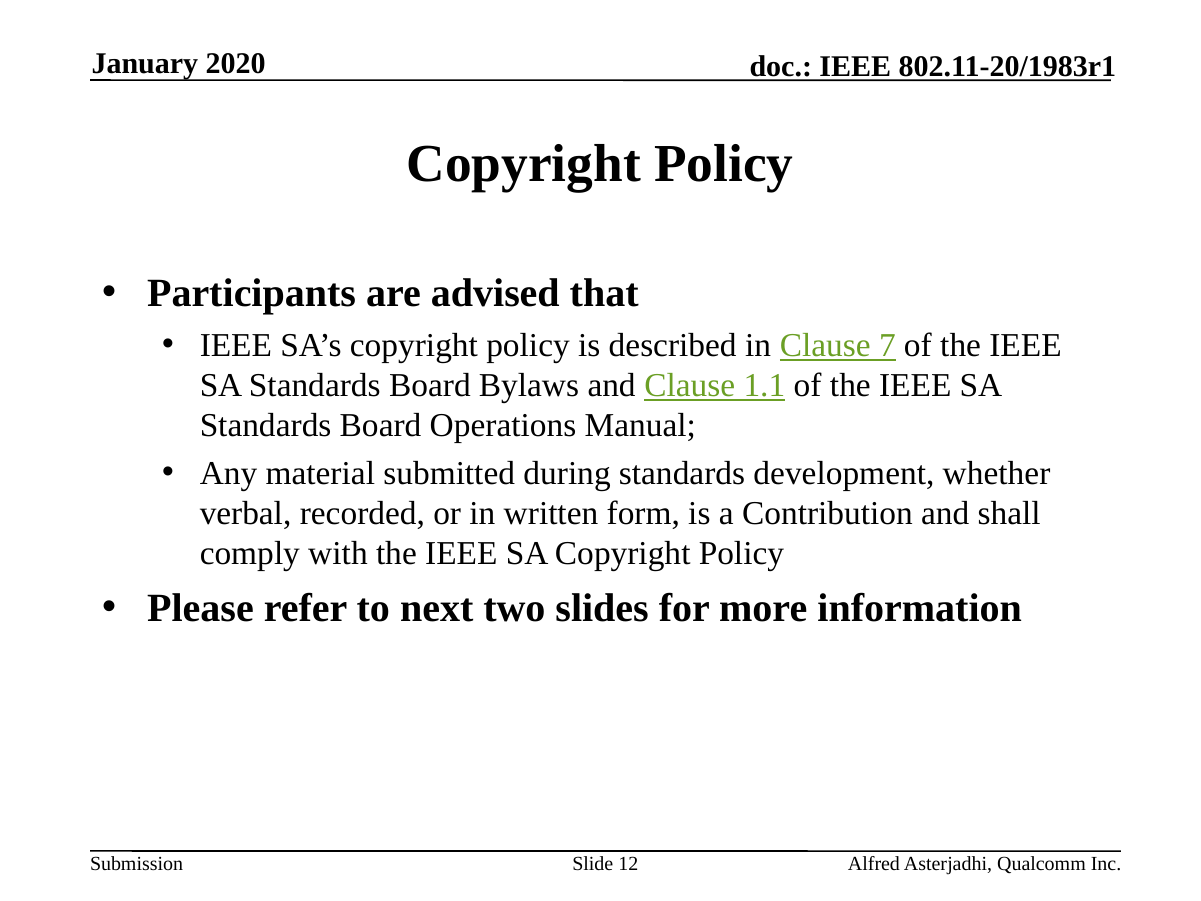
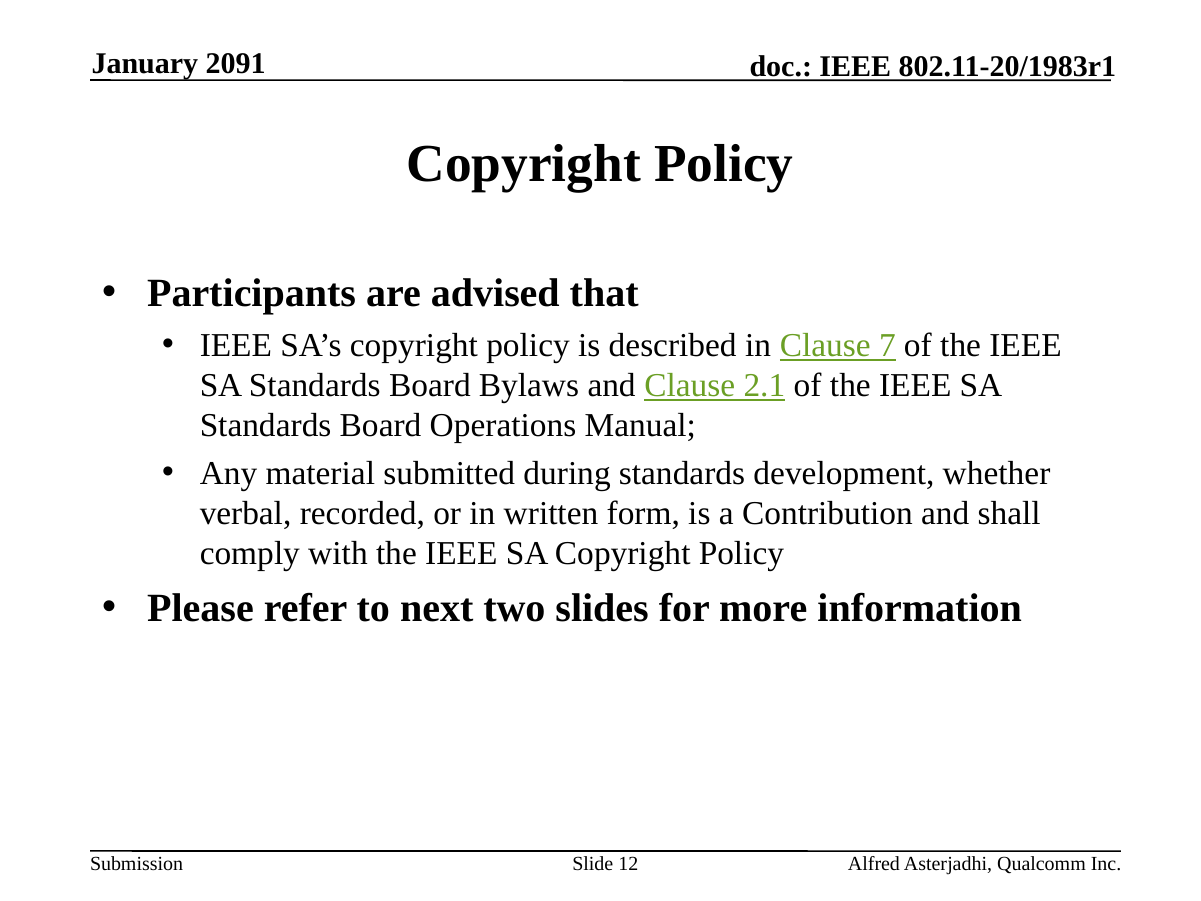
2020: 2020 -> 2091
1.1: 1.1 -> 2.1
